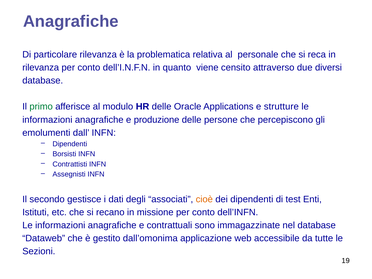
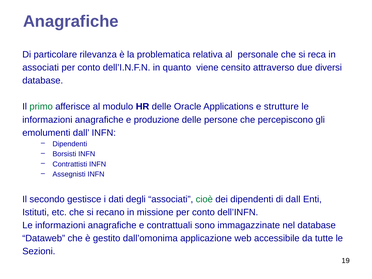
rilevanza at (41, 68): rilevanza -> associati
cioè colour: orange -> green
di test: test -> dall
